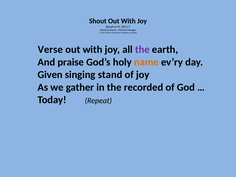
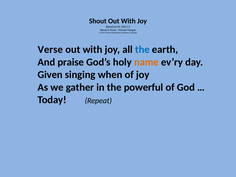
the at (142, 50) colour: purple -> blue
stand: stand -> when
recorded: recorded -> powerful
